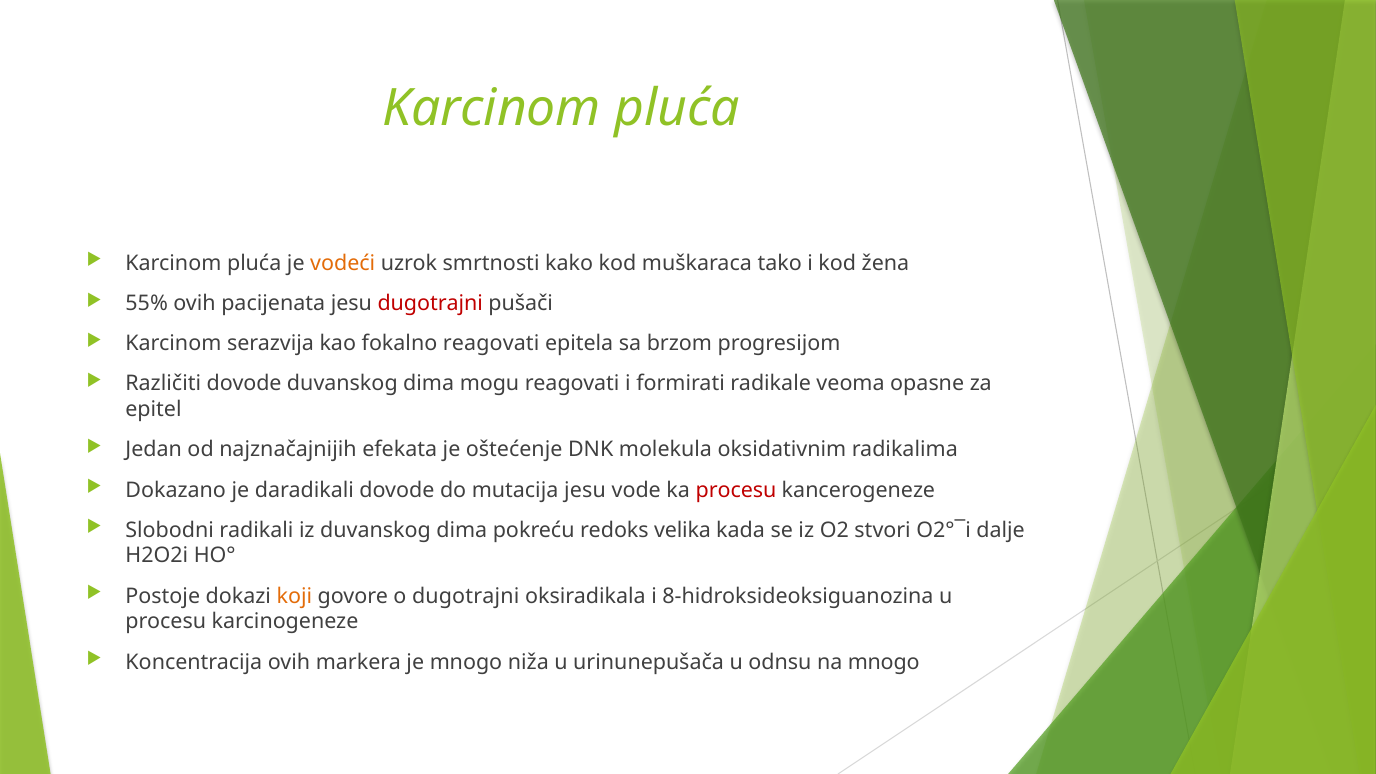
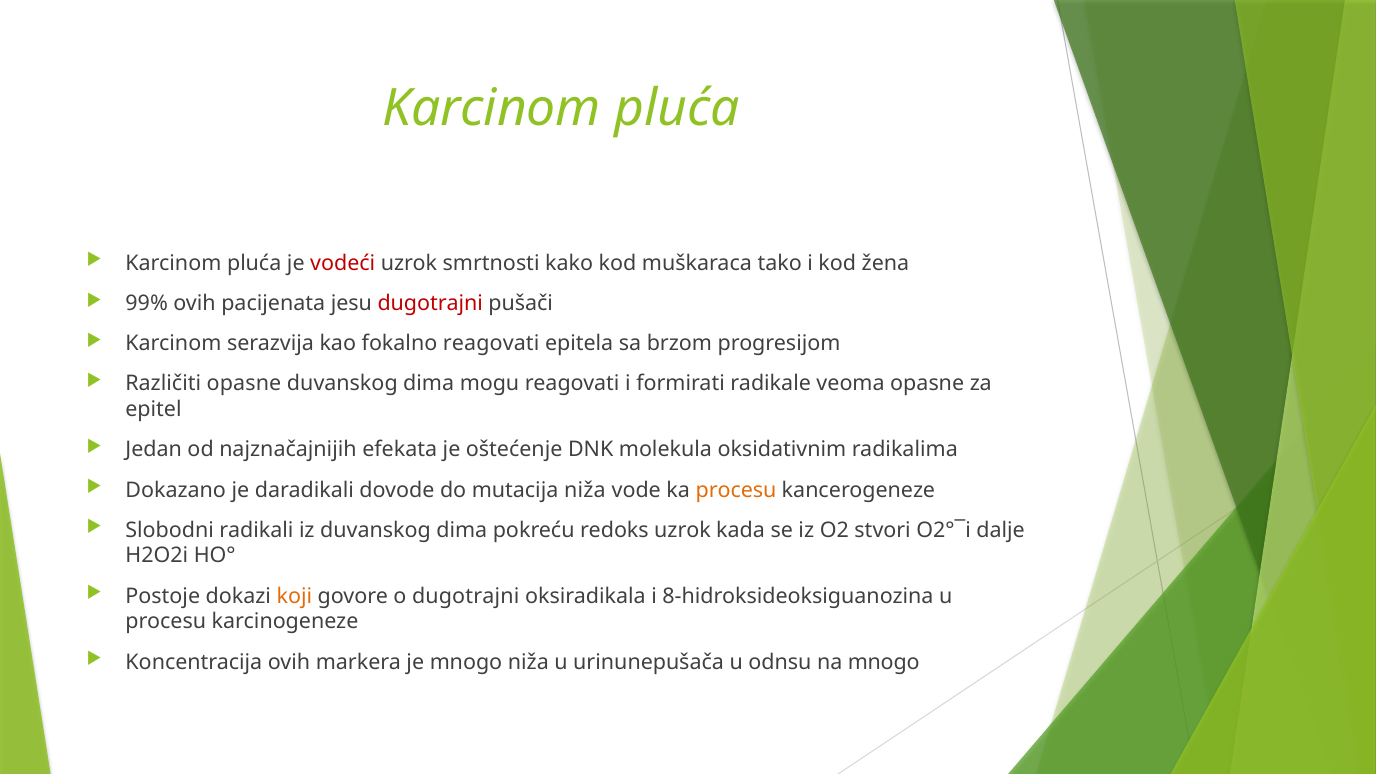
vodeći colour: orange -> red
55%: 55% -> 99%
Različiti dovode: dovode -> opasne
mutacija jesu: jesu -> niža
procesu at (736, 490) colour: red -> orange
redoks velika: velika -> uzrok
